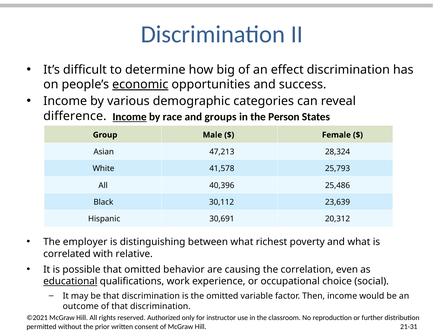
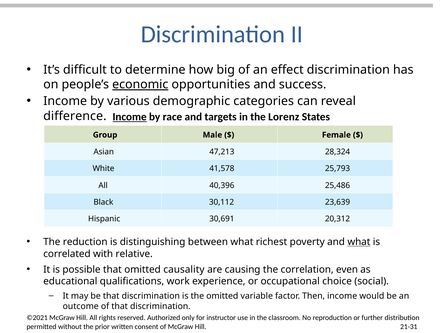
groups: groups -> targets
Person: Person -> Lorenz
employer: employer -> reduction
what at (359, 242) underline: none -> present
behavior: behavior -> causality
educational underline: present -> none
